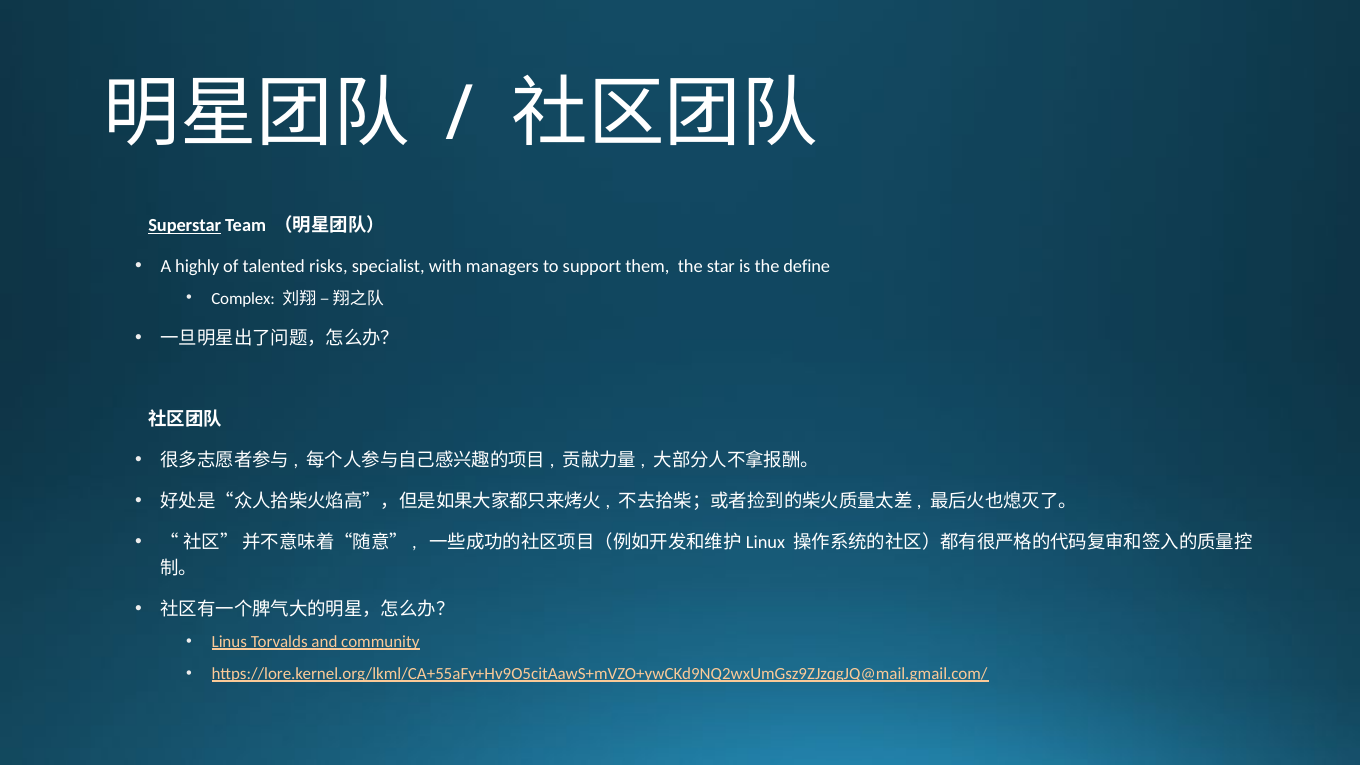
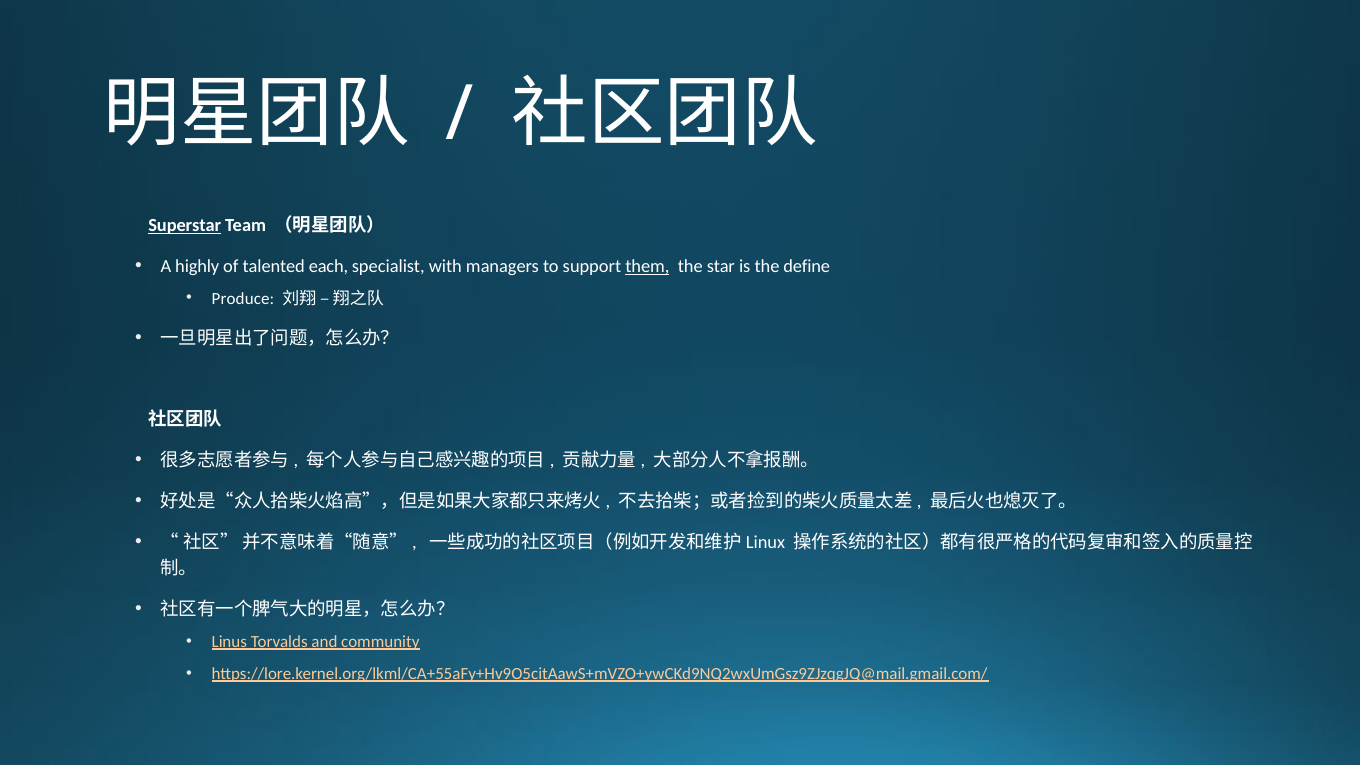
risks: risks -> each
them underline: none -> present
Complex: Complex -> Produce
